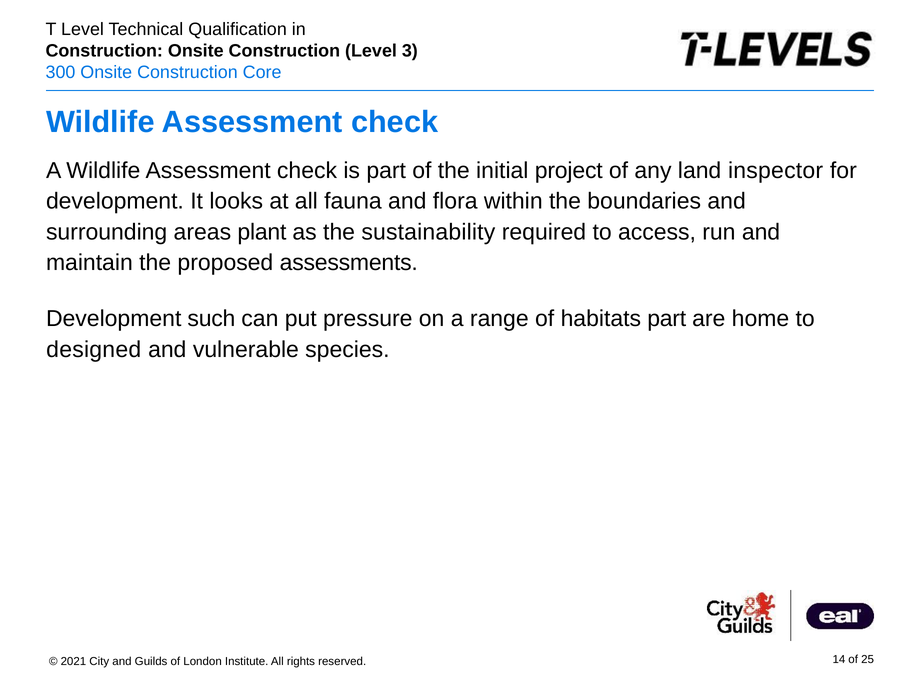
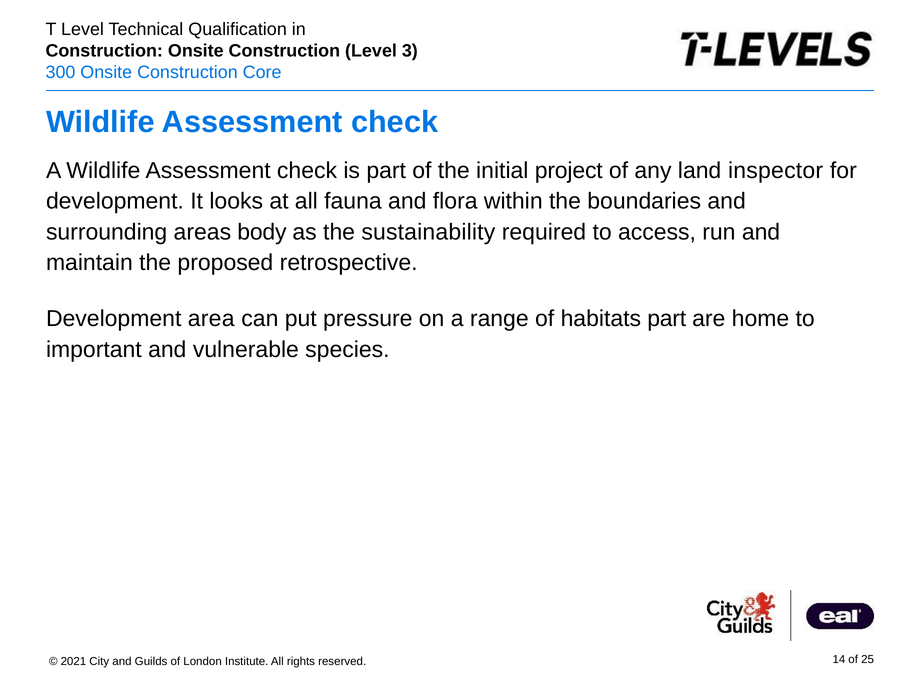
plant: plant -> body
assessments: assessments -> retrospective
such: such -> area
designed: designed -> important
